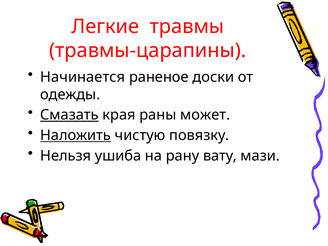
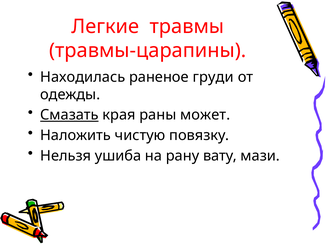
Начинается: Начинается -> Находилась
доски: доски -> груди
Наложить underline: present -> none
